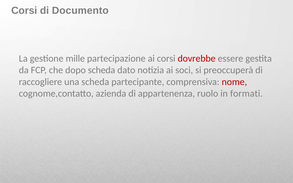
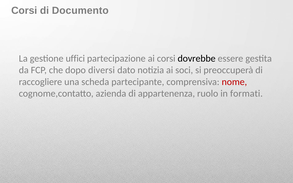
mille: mille -> uffici
dovrebbe colour: red -> black
dopo scheda: scheda -> diversi
